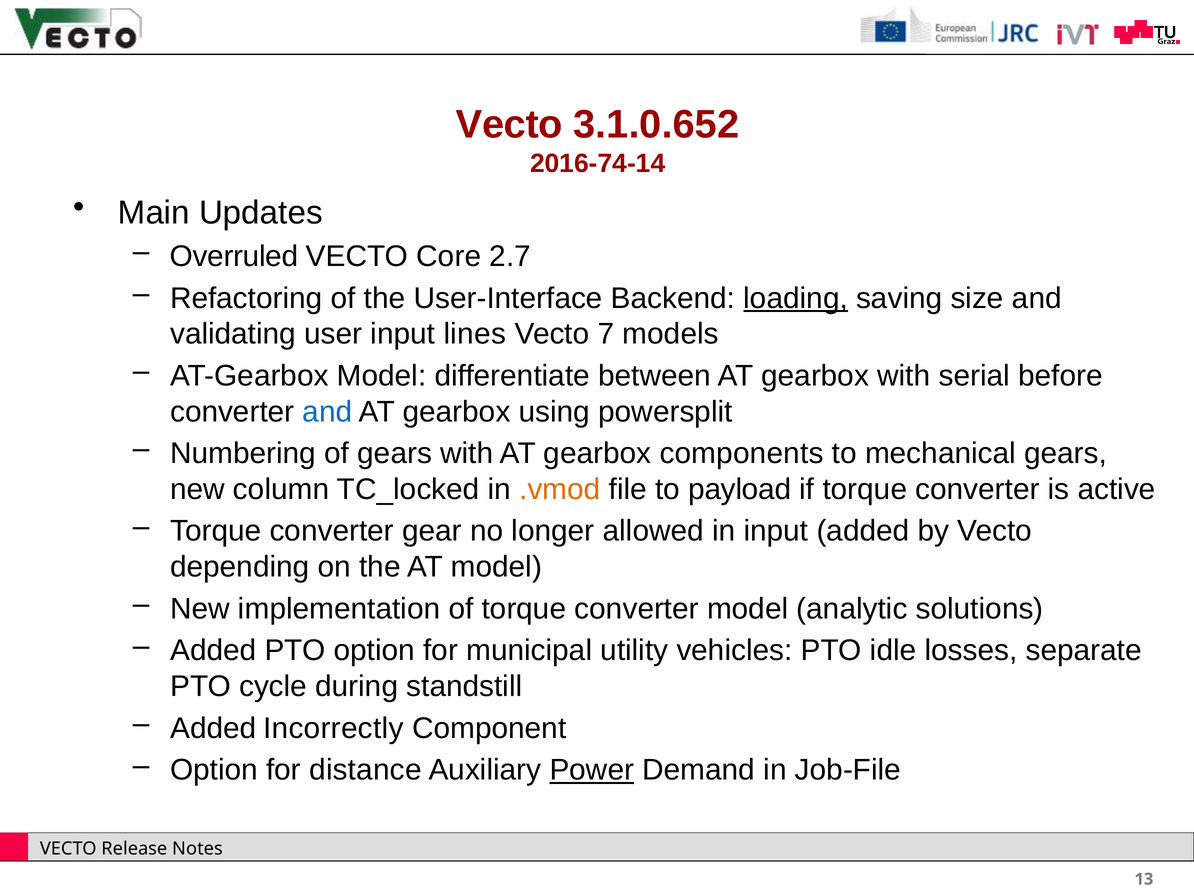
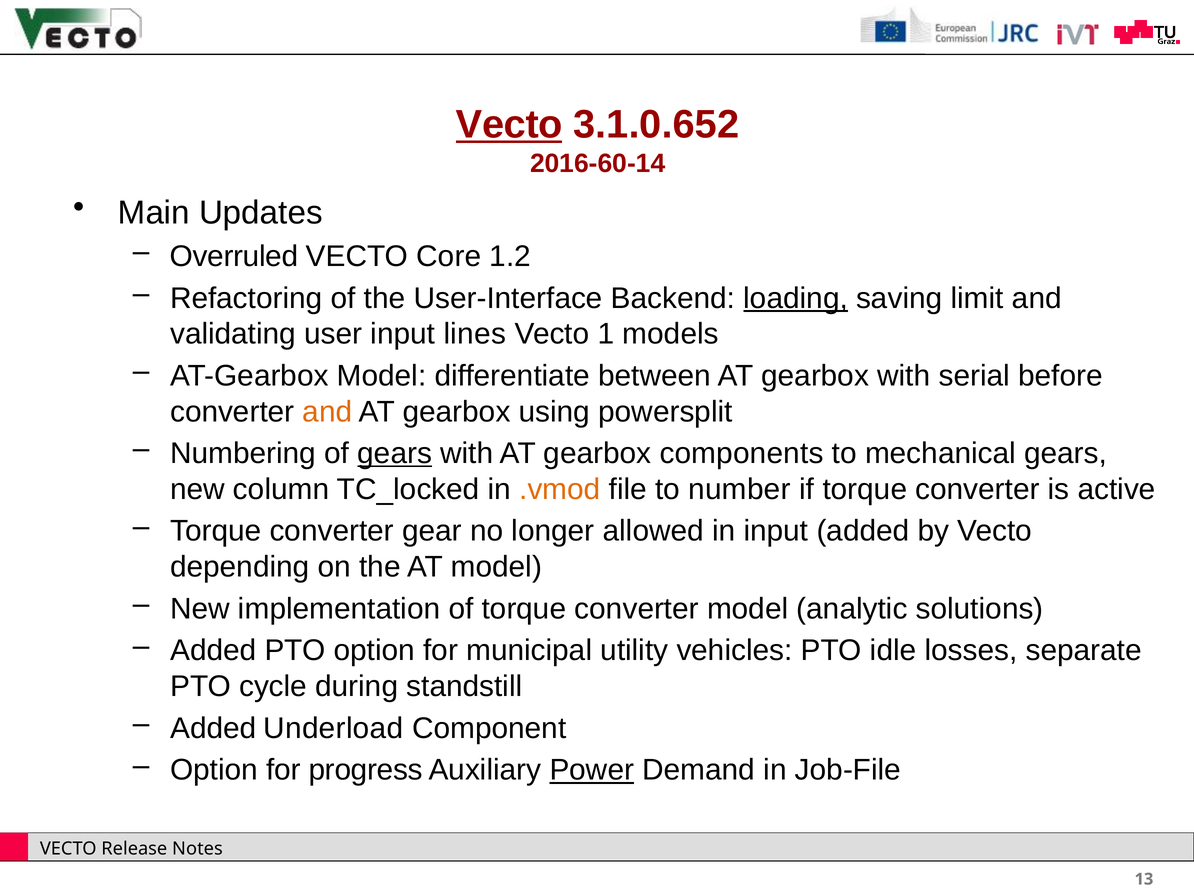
Vecto at (509, 125) underline: none -> present
2016-74-14: 2016-74-14 -> 2016-60-14
2.7: 2.7 -> 1.2
size: size -> limit
7: 7 -> 1
and at (327, 411) colour: blue -> orange
gears at (395, 453) underline: none -> present
payload: payload -> number
Incorrectly: Incorrectly -> Underload
distance: distance -> progress
